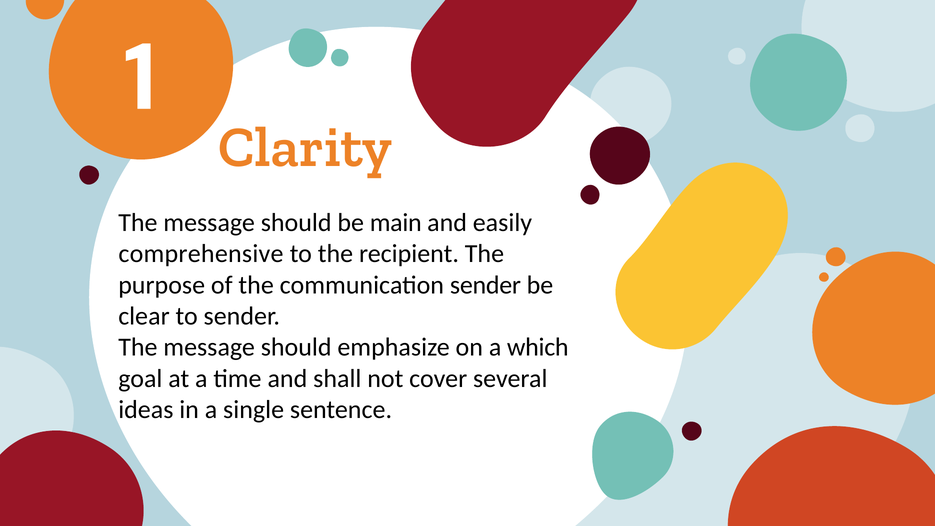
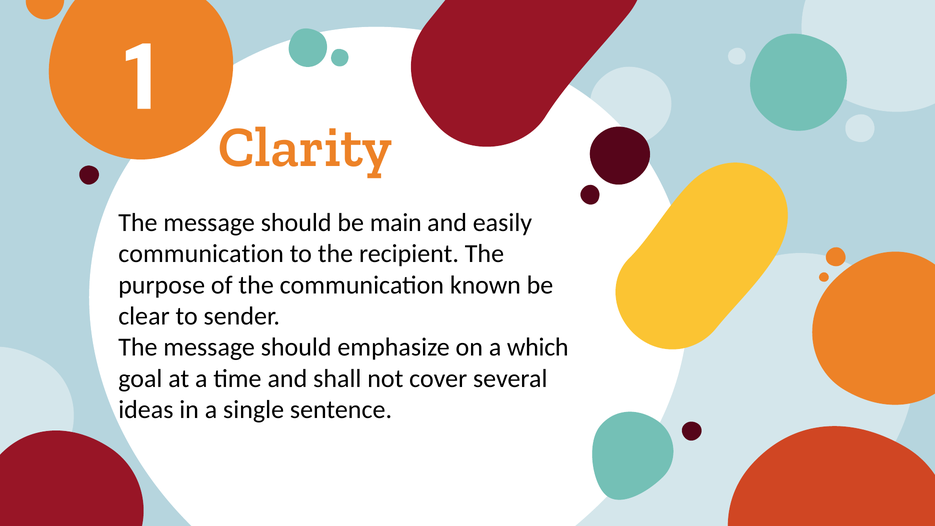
comprehensive at (201, 254): comprehensive -> communication
communication sender: sender -> known
